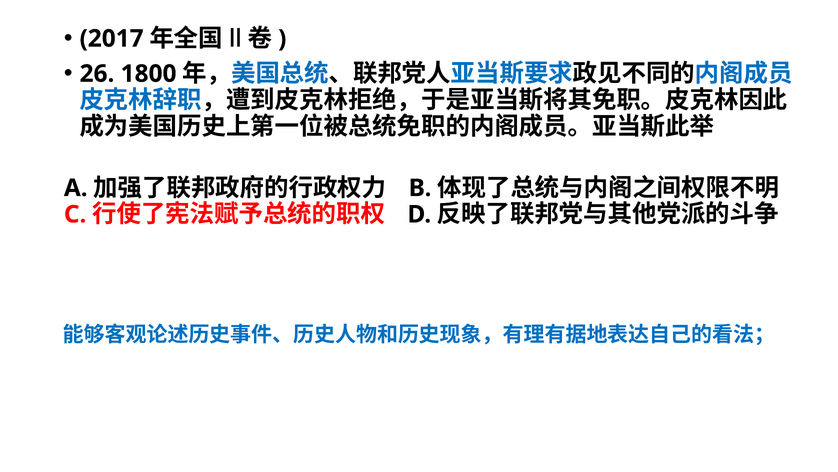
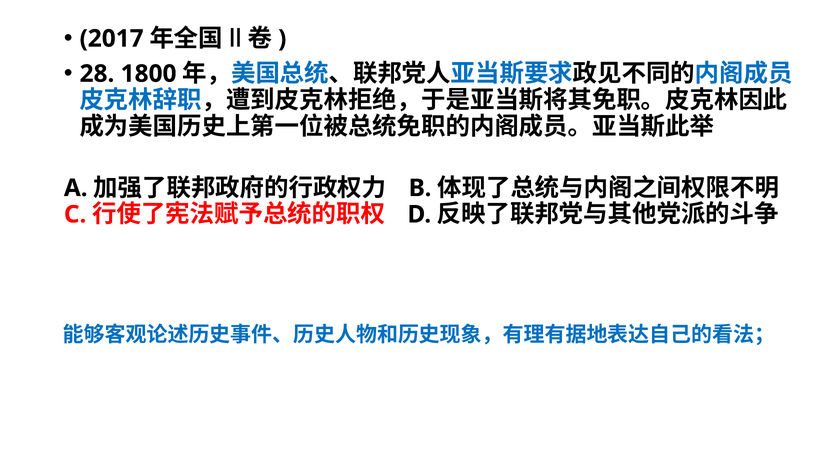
26: 26 -> 28
